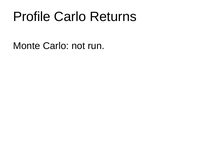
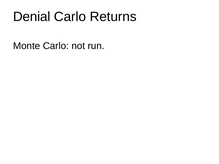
Profile: Profile -> Denial
